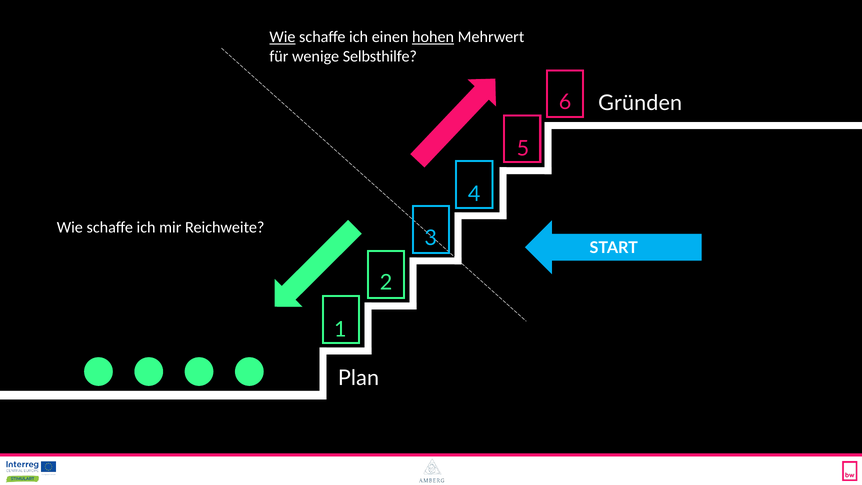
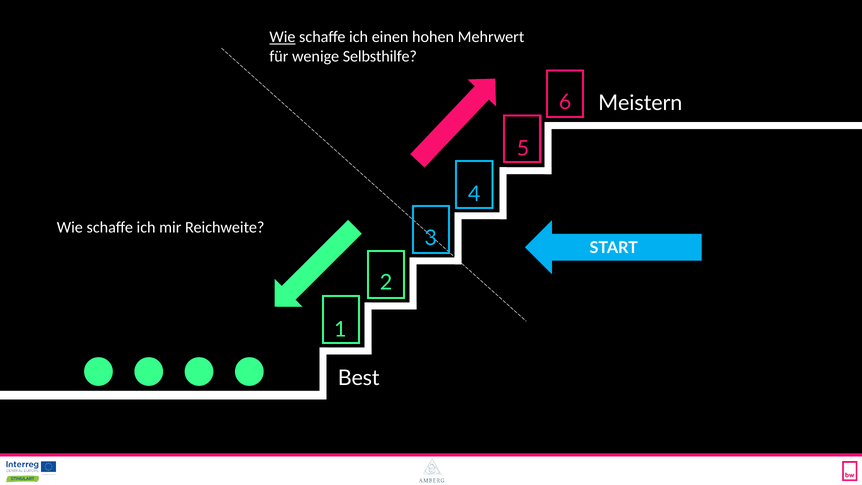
hohen underline: present -> none
Gründen: Gründen -> Meistern
Plan: Plan -> Best
